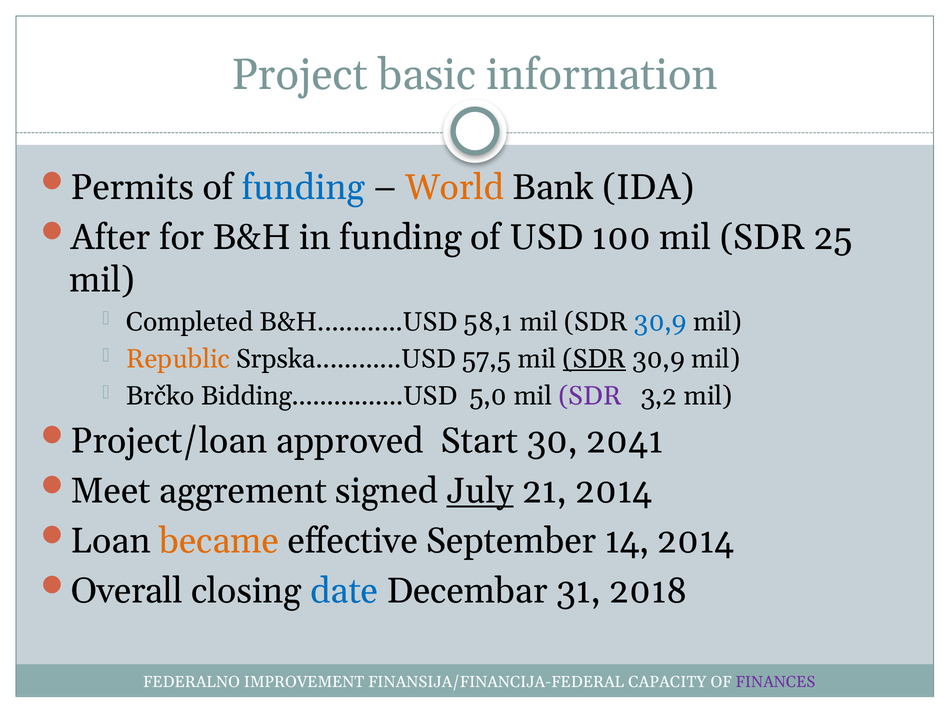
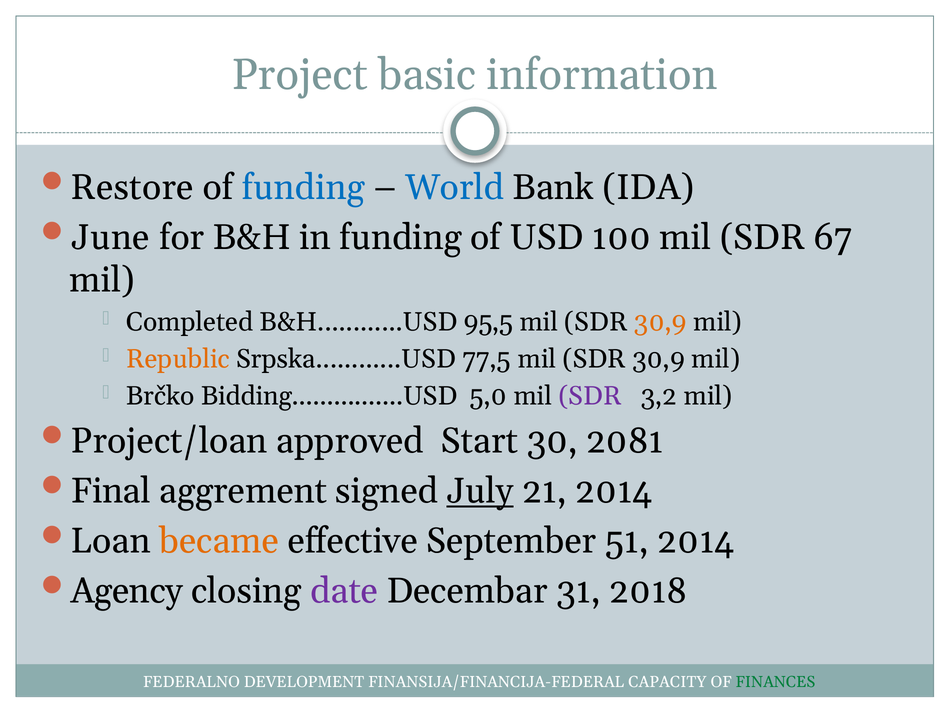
Permits: Permits -> Restore
World colour: orange -> blue
After: After -> June
25: 25 -> 67
58,1: 58,1 -> 95,5
30,9 at (660, 322) colour: blue -> orange
57,5: 57,5 -> 77,5
SDR at (594, 359) underline: present -> none
2041: 2041 -> 2081
Meet: Meet -> Final
14: 14 -> 51
Overall: Overall -> Agency
date colour: blue -> purple
IMPROVEMENT: IMPROVEMENT -> DEVELOPMENT
FINANCES colour: purple -> green
